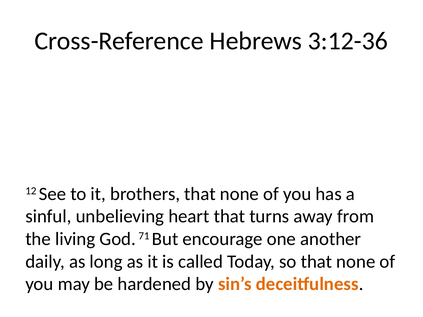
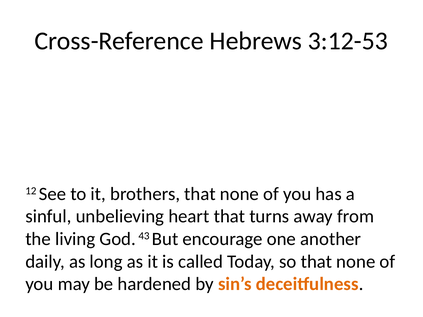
3:12-36: 3:12-36 -> 3:12-53
71: 71 -> 43
